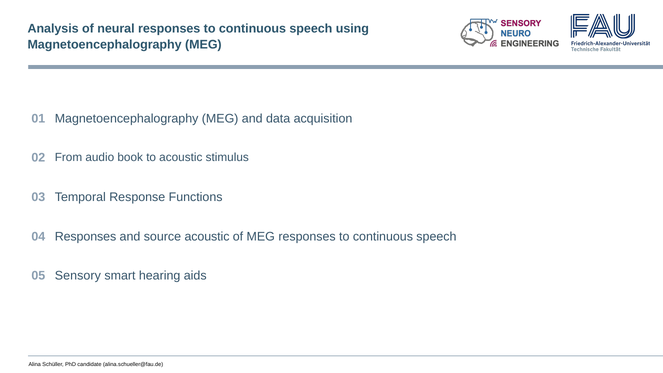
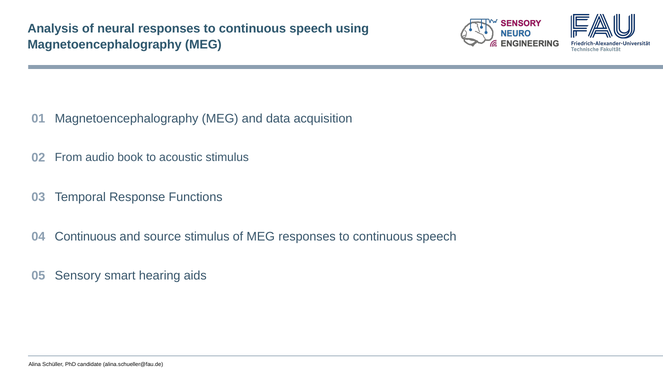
Responses at (86, 236): Responses -> Continuous
source acoustic: acoustic -> stimulus
